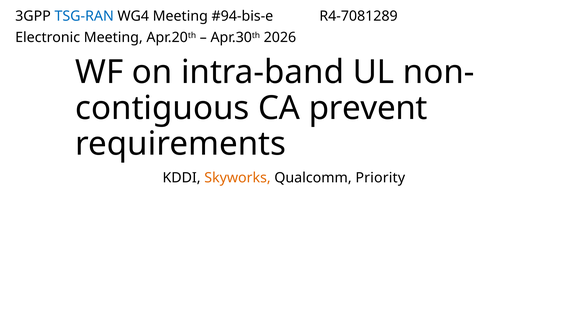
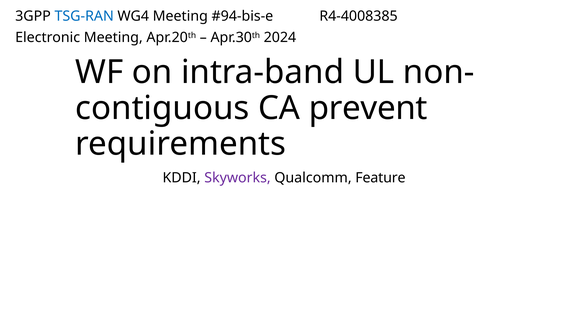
R4-7081289: R4-7081289 -> R4-4008385
2026: 2026 -> 2024
Skyworks colour: orange -> purple
Priority: Priority -> Feature
